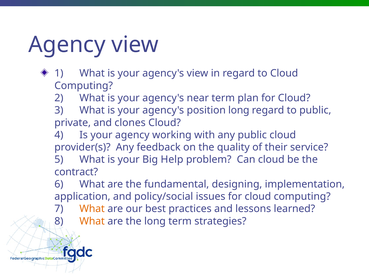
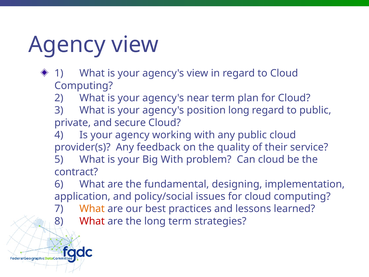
clones: clones -> secure
Big Help: Help -> With
What at (92, 221) colour: orange -> red
